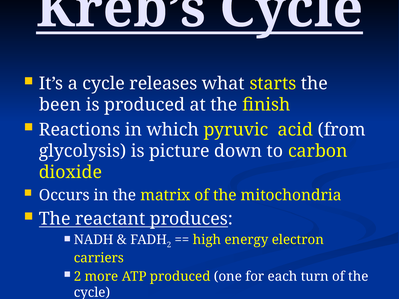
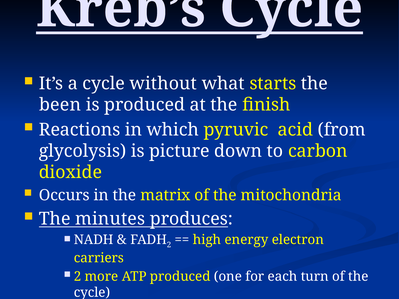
releases: releases -> without
reactant: reactant -> minutes
